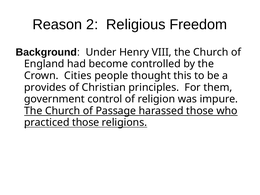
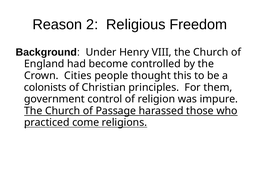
provides: provides -> colonists
practiced those: those -> come
